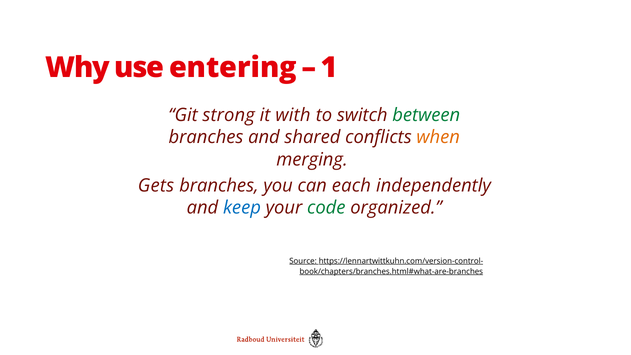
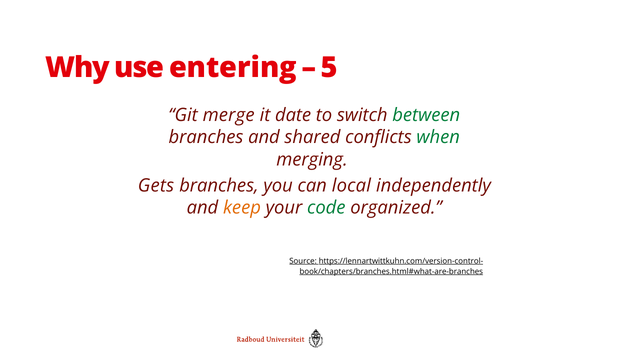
1: 1 -> 5
strong: strong -> merge
with: with -> date
when colour: orange -> green
each: each -> local
keep colour: blue -> orange
